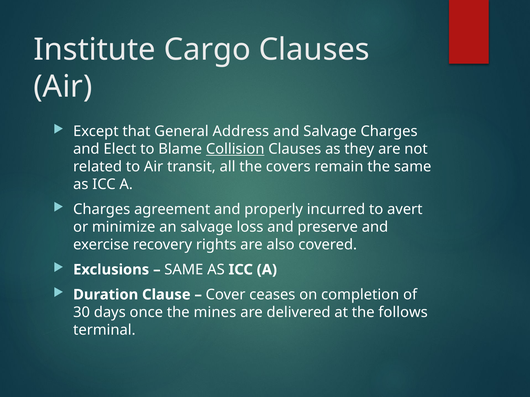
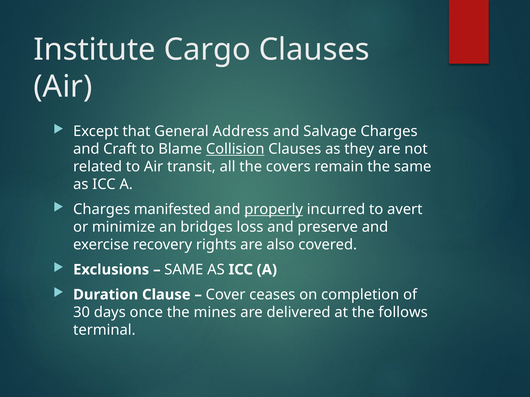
Elect: Elect -> Craft
agreement: agreement -> manifested
properly underline: none -> present
an salvage: salvage -> bridges
